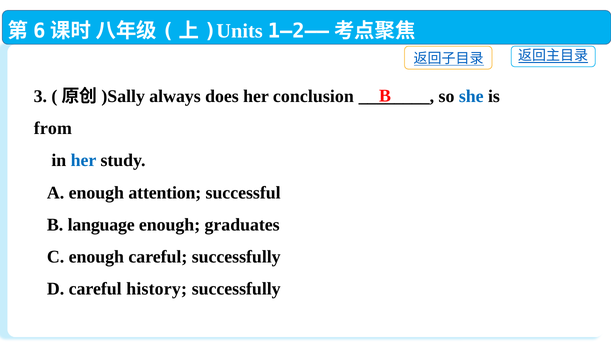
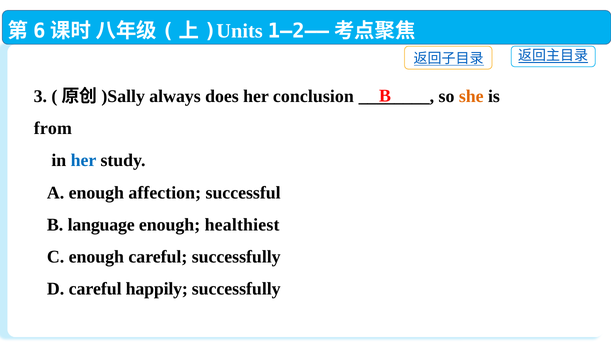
she colour: blue -> orange
attention: attention -> affection
graduates: graduates -> healthiest
history: history -> happily
